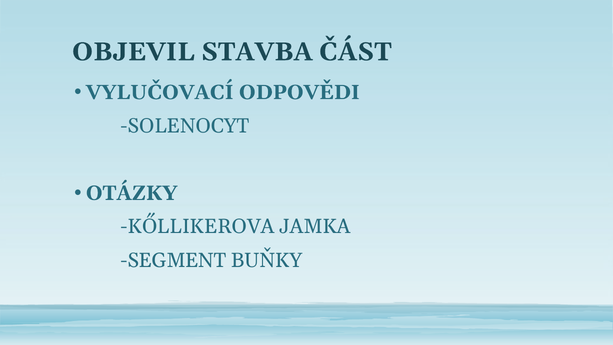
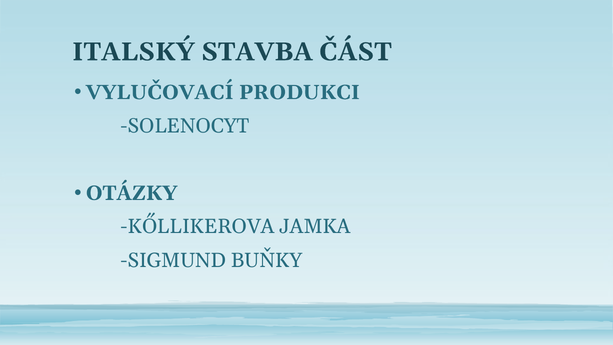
OBJEVIL: OBJEVIL -> ITALSKÝ
ODPOVĚDI: ODPOVĚDI -> PRODUKCI
SEGMENT: SEGMENT -> SIGMUND
